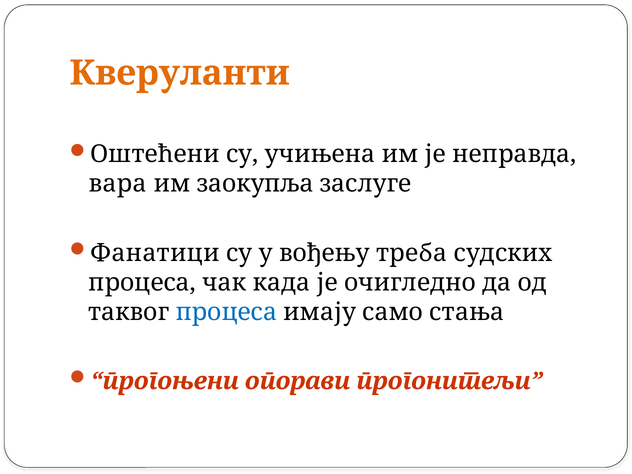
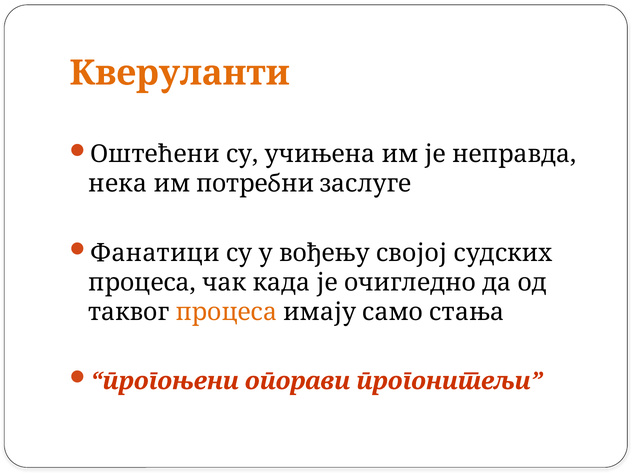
вара: вара -> нека
заокупља: заокупља -> потребни
треба: треба -> својој
процеса at (226, 312) colour: blue -> orange
